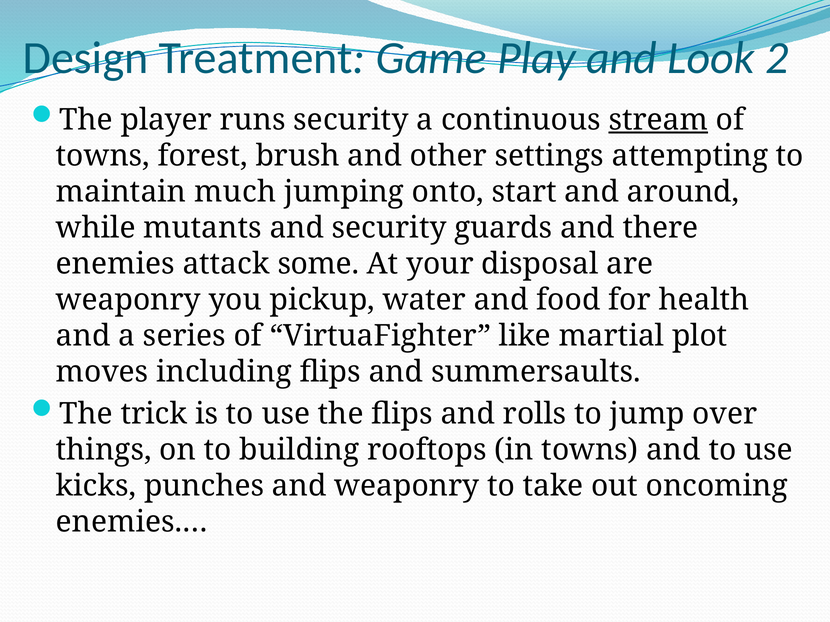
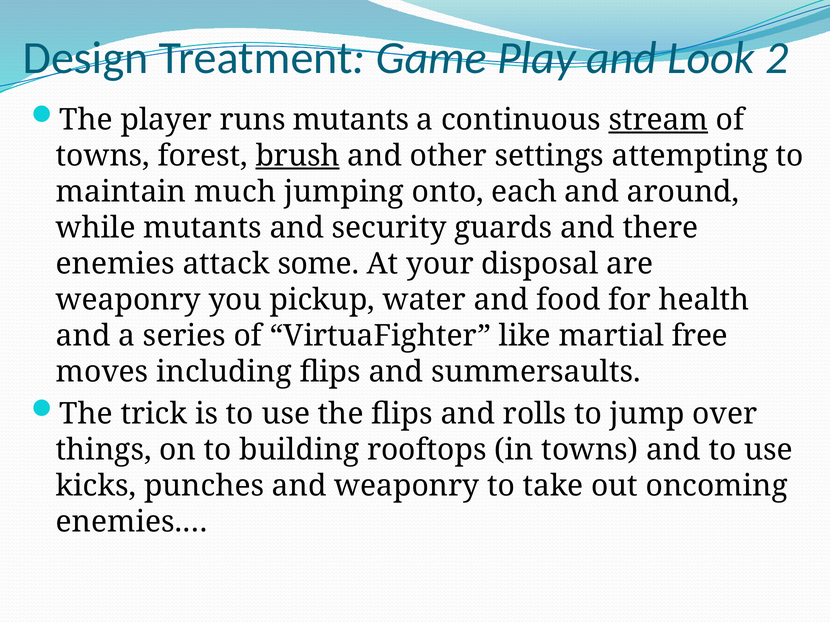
runs security: security -> mutants
brush underline: none -> present
start: start -> each
plot: plot -> free
